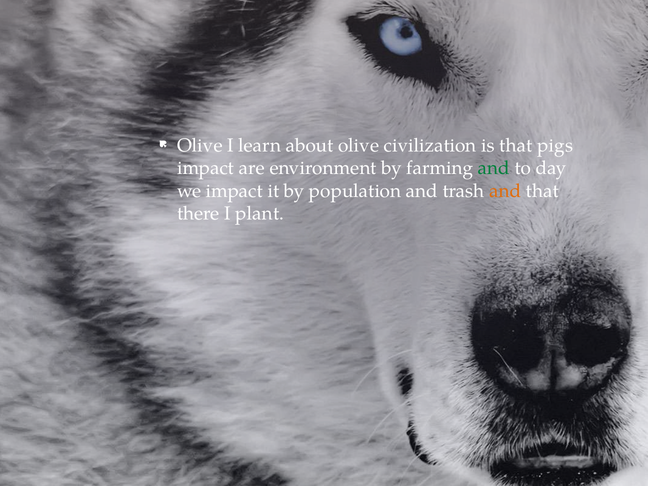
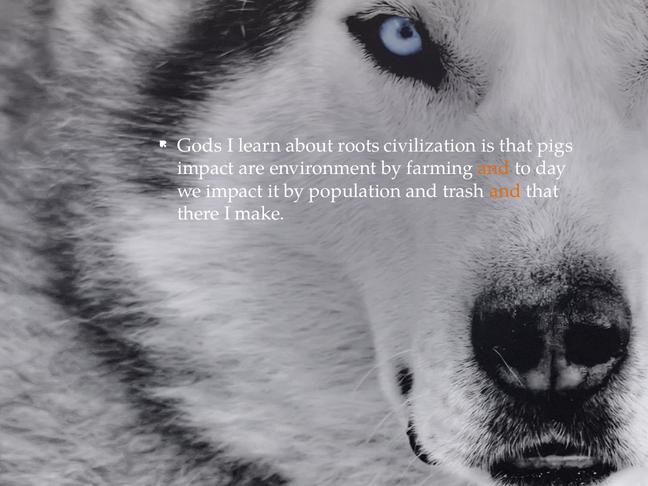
Olive at (200, 145): Olive -> Gods
about olive: olive -> roots
and at (494, 168) colour: green -> orange
plant: plant -> make
